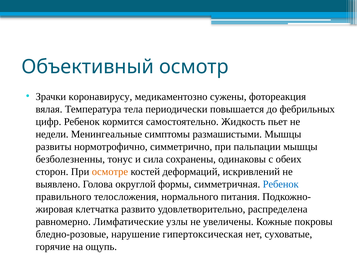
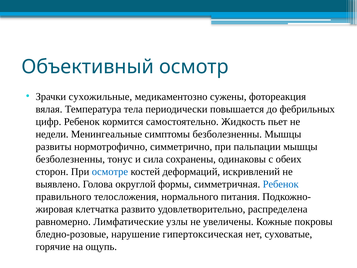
коронавирусу: коронавирусу -> сухожильные
симптомы размашистыми: размашистыми -> безболезненны
осмотре colour: orange -> blue
